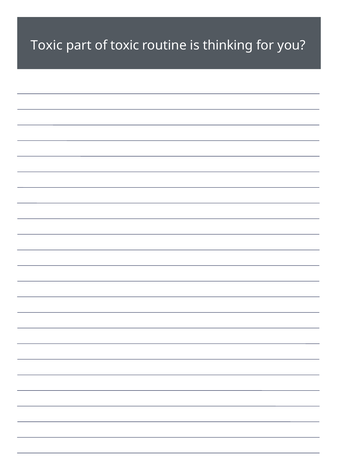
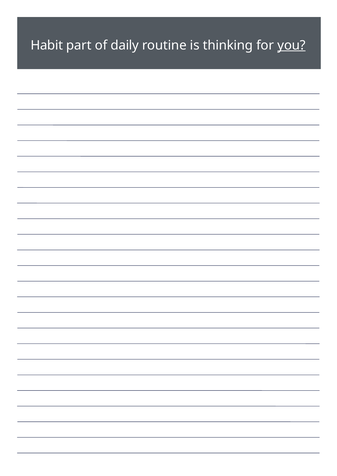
Toxic at (47, 45): Toxic -> Habit
of toxic: toxic -> daily
you underline: none -> present
